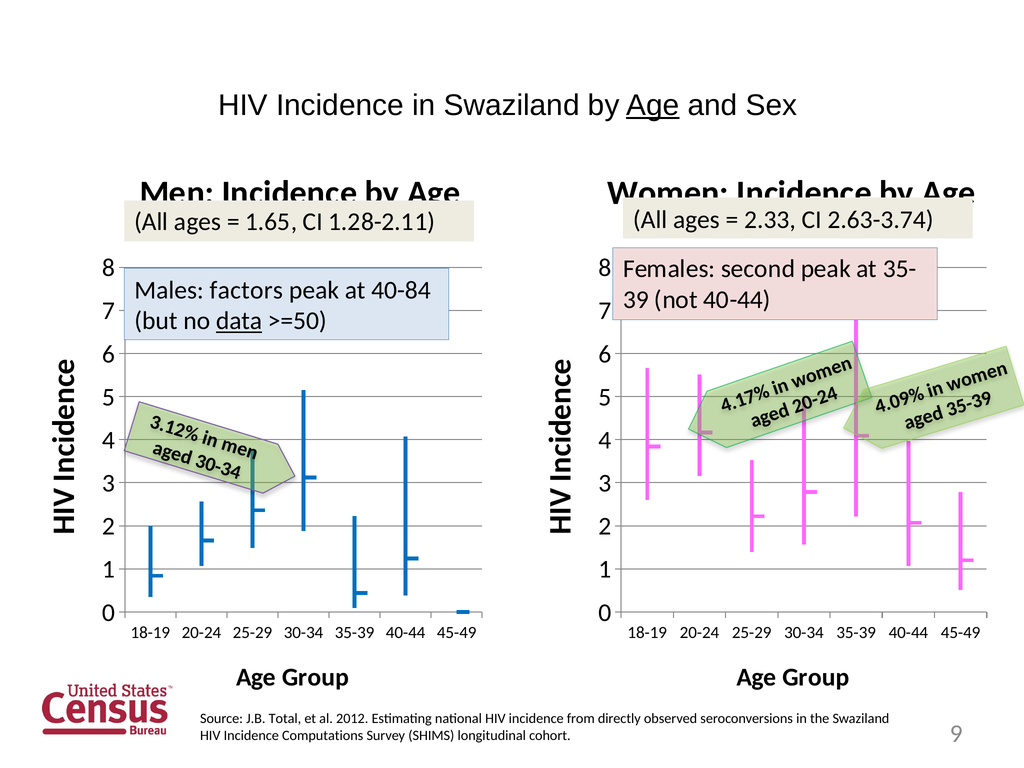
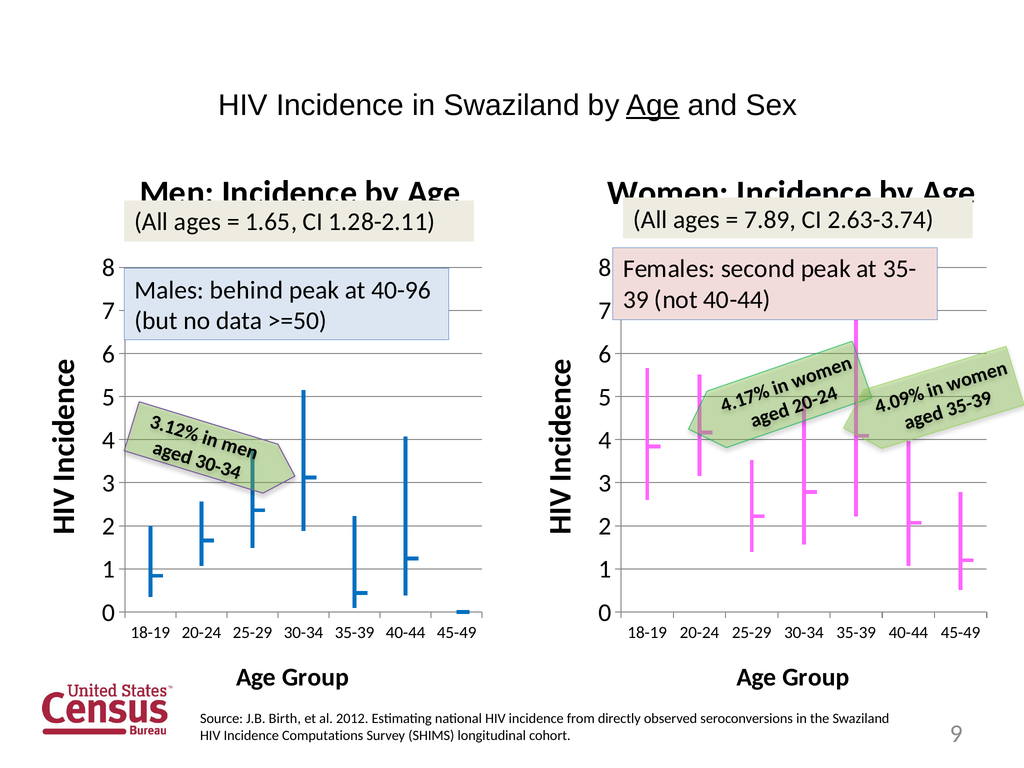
2.33: 2.33 -> 7.89
factors: factors -> behind
40-84: 40-84 -> 40-96
data underline: present -> none
Total: Total -> Birth
